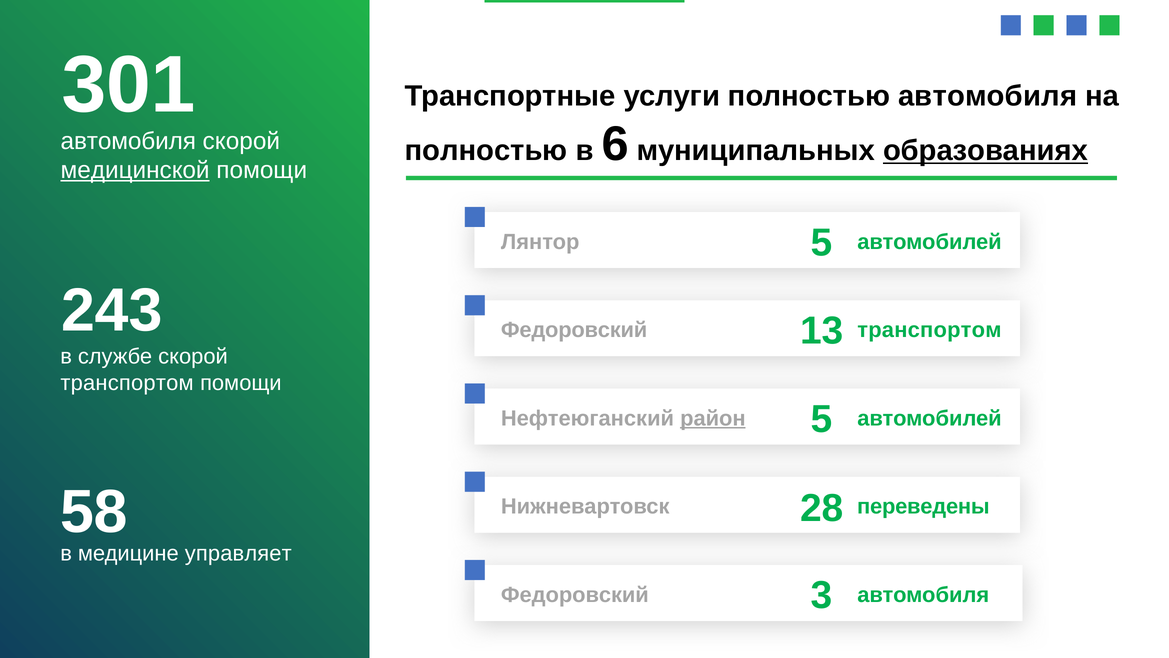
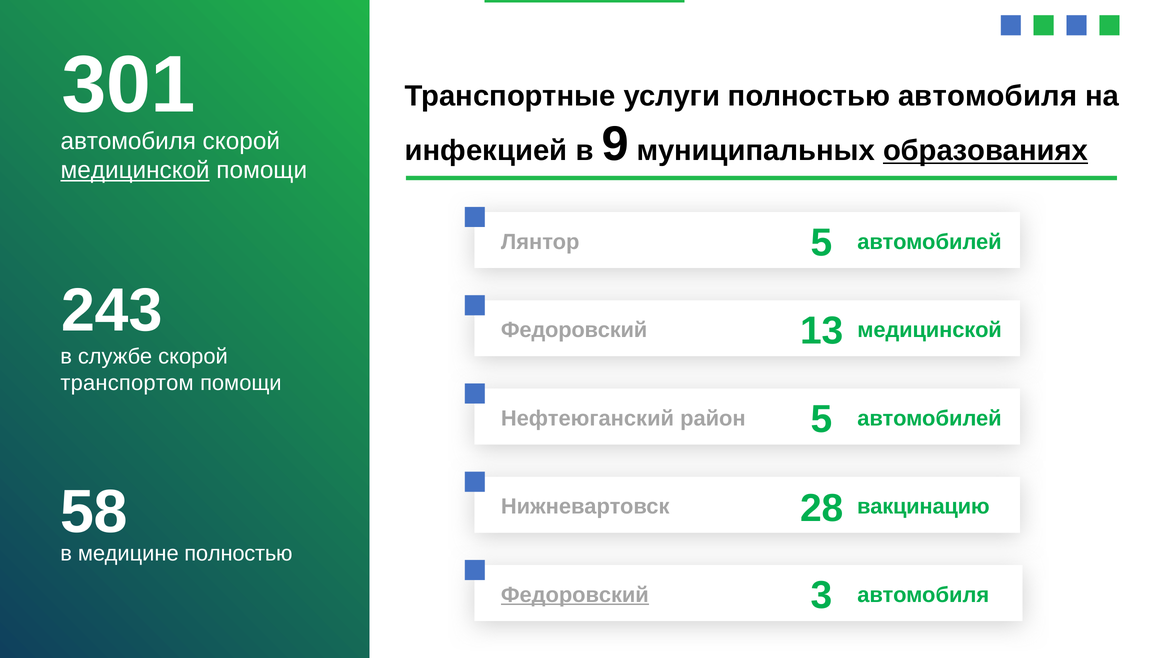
полностью at (486, 151): полностью -> инфекцией
6: 6 -> 9
транспортом at (929, 330): транспортом -> медицинской
район underline: present -> none
переведены: переведены -> вакцинацию
медицине управляет: управляет -> полностью
Федоровский at (575, 595) underline: none -> present
